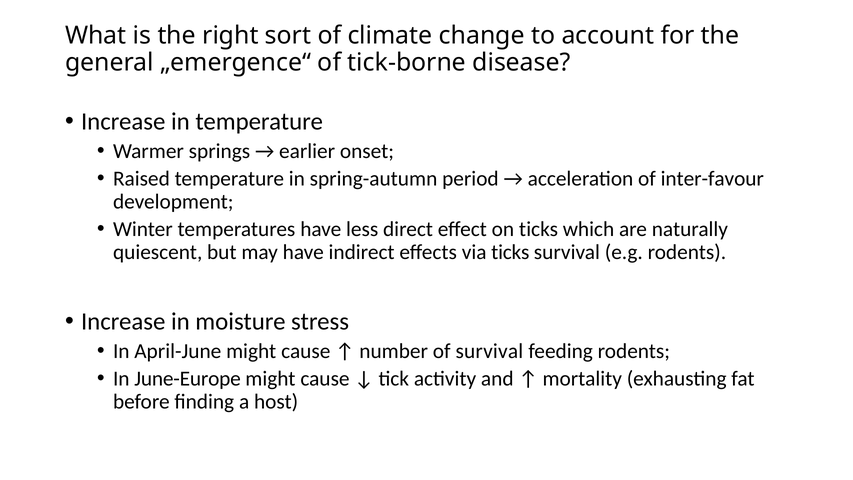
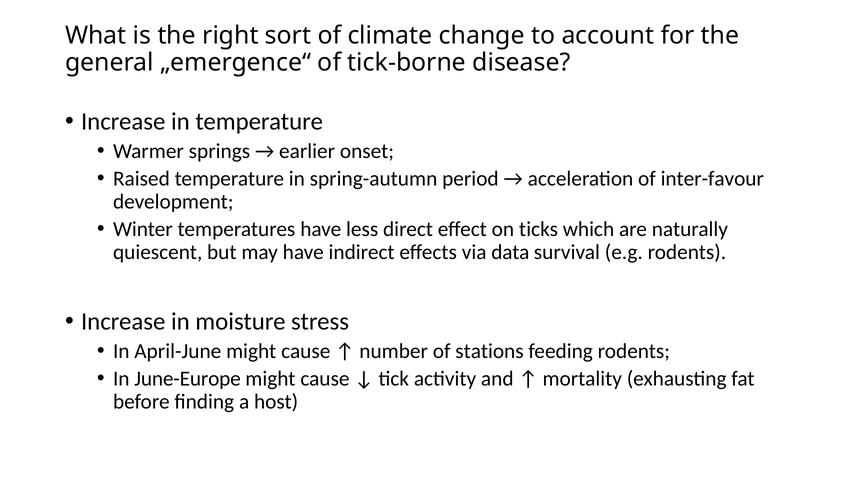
via ticks: ticks -> data
of survival: survival -> stations
